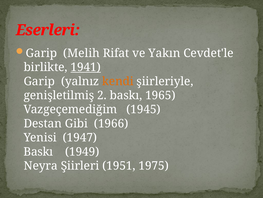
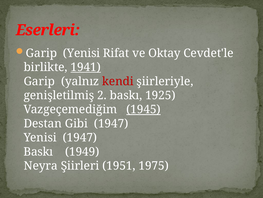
Garip Melih: Melih -> Yenisi
Yakın: Yakın -> Oktay
kendi colour: orange -> red
1965: 1965 -> 1925
1945 underline: none -> present
Gibi 1966: 1966 -> 1947
